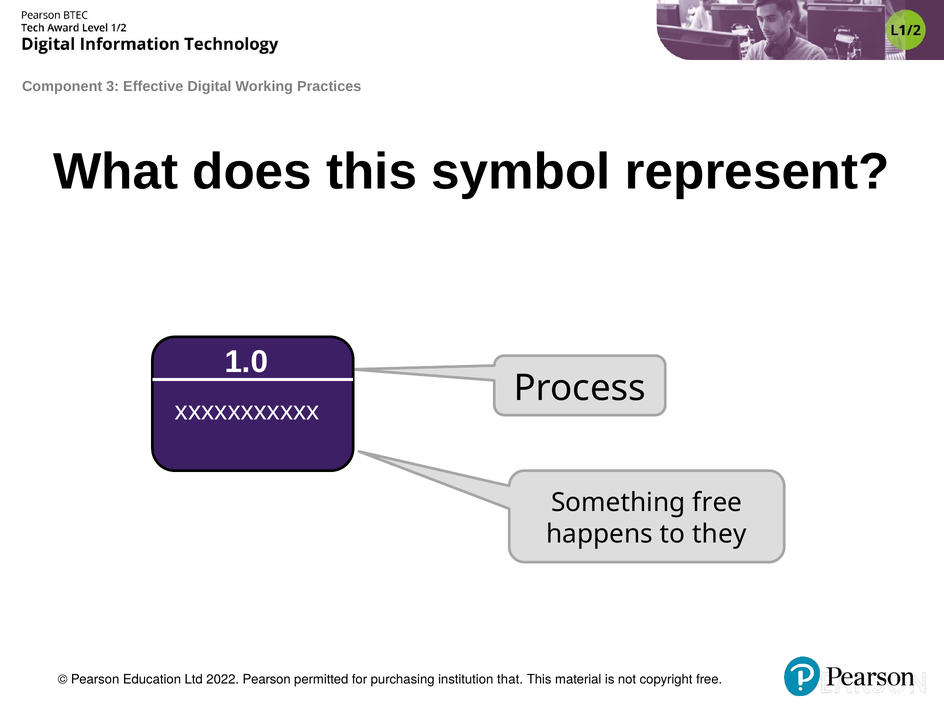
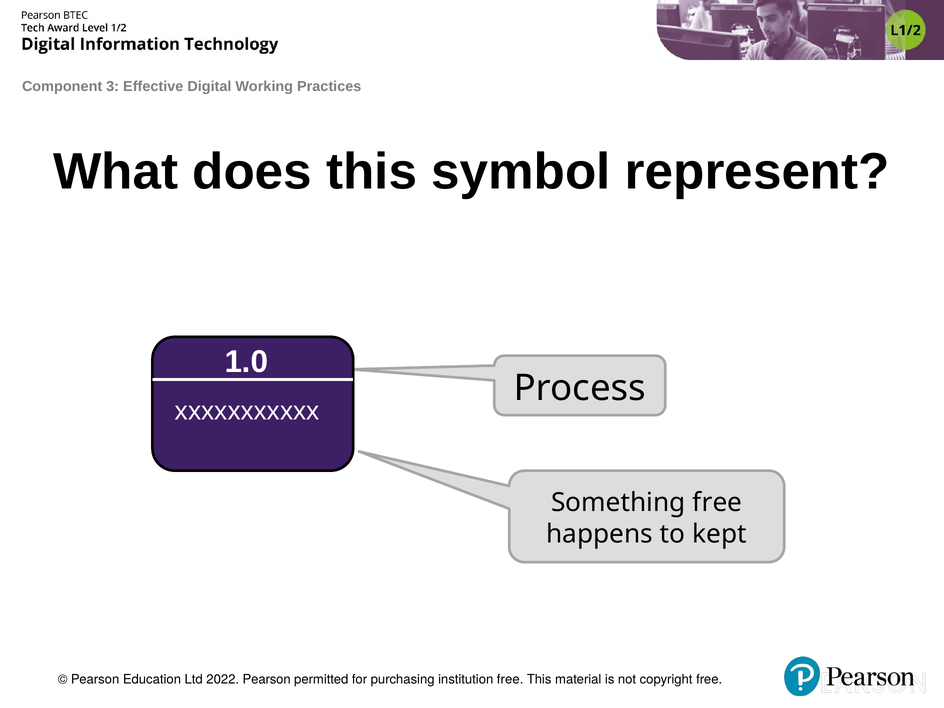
they: they -> kept
institution that: that -> free
